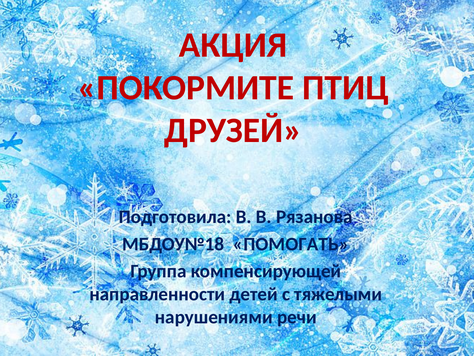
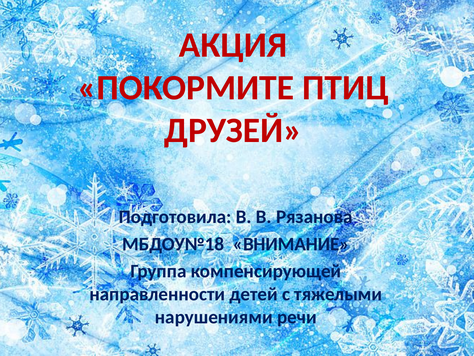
ПОМОГАТЬ: ПОМОГАТЬ -> ВНИМАНИЕ
